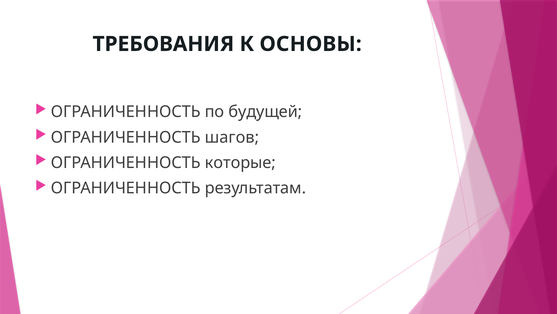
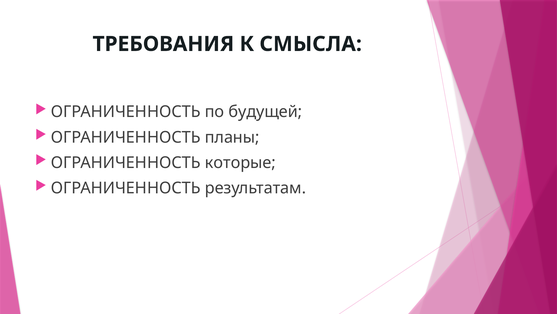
ОСНОВЫ: ОСНОВЫ -> СМЫСЛА
шагов: шагов -> планы
